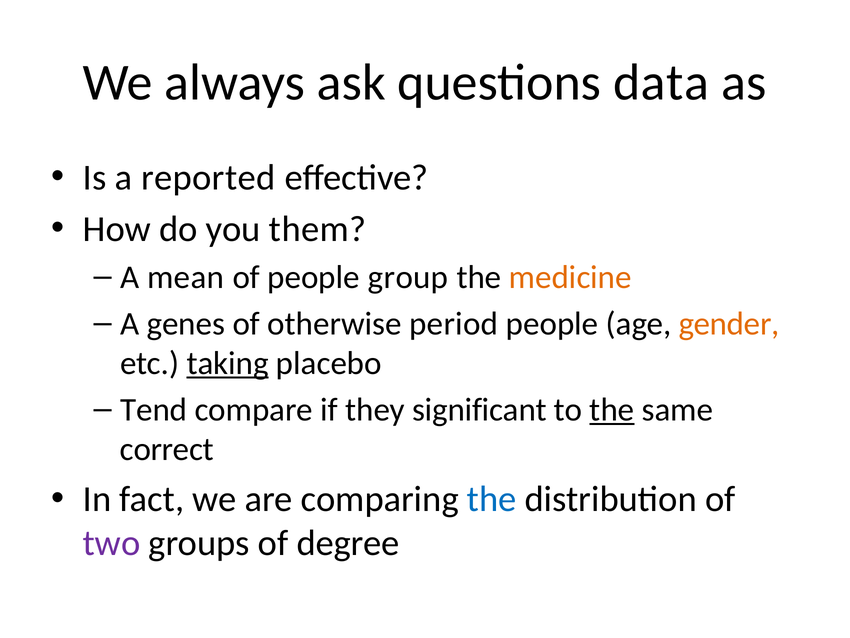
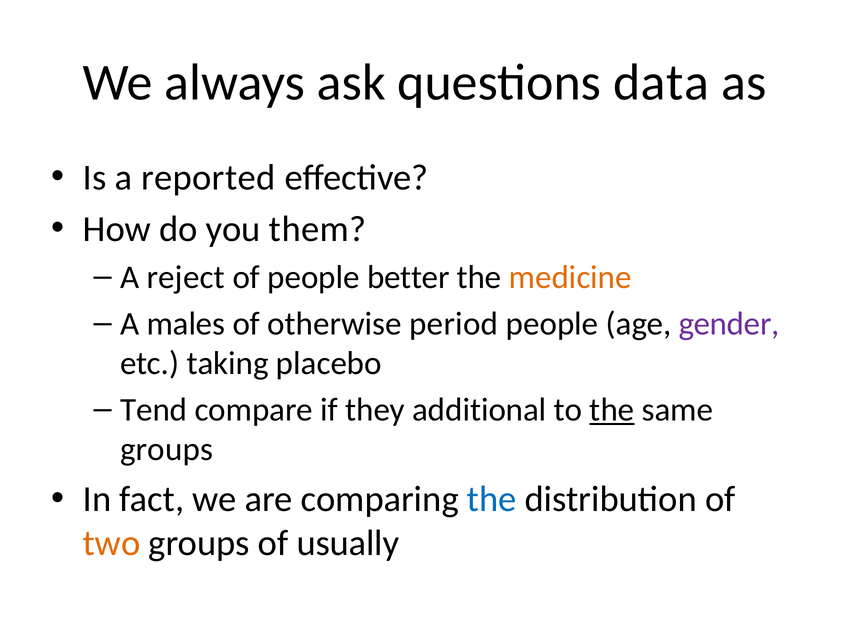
mean: mean -> reject
group: group -> better
genes: genes -> males
gender colour: orange -> purple
taking underline: present -> none
significant: significant -> additional
correct at (167, 449): correct -> groups
two colour: purple -> orange
degree: degree -> usually
